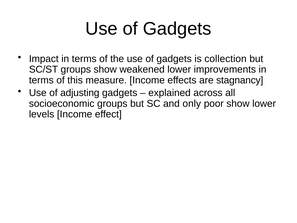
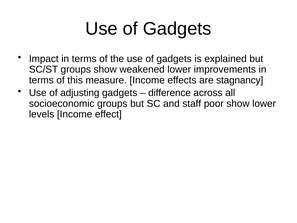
collection: collection -> explained
explained: explained -> difference
only: only -> staff
